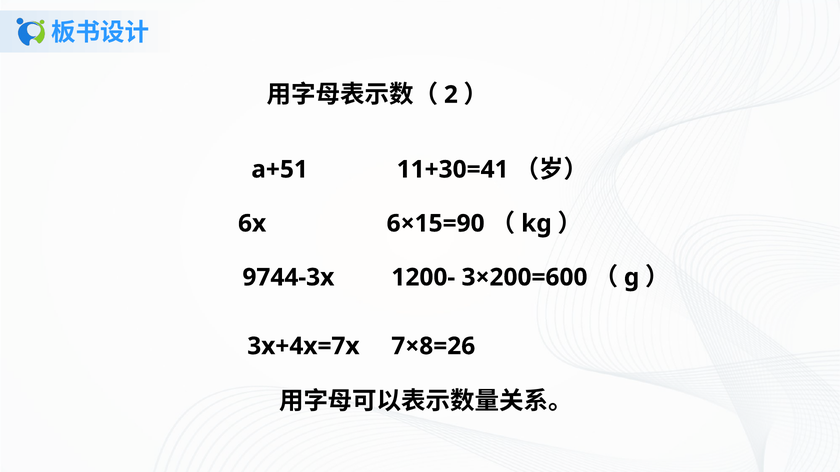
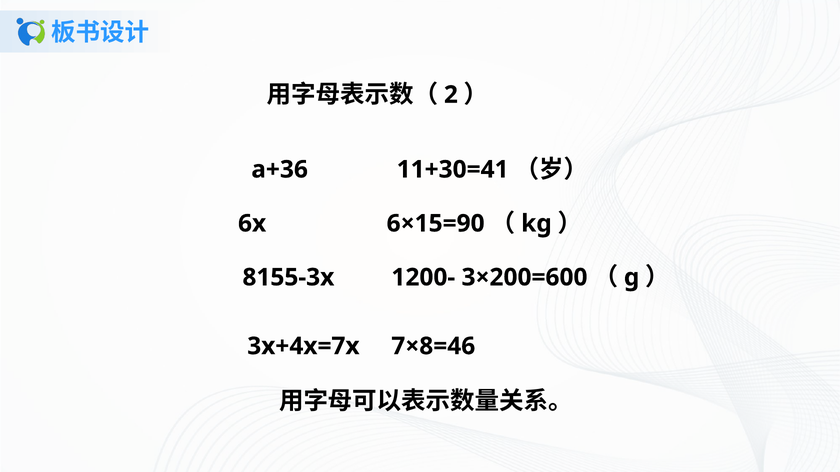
a+51: a+51 -> a+36
9744-3x: 9744-3x -> 8155-3x
7×8=26: 7×8=26 -> 7×8=46
